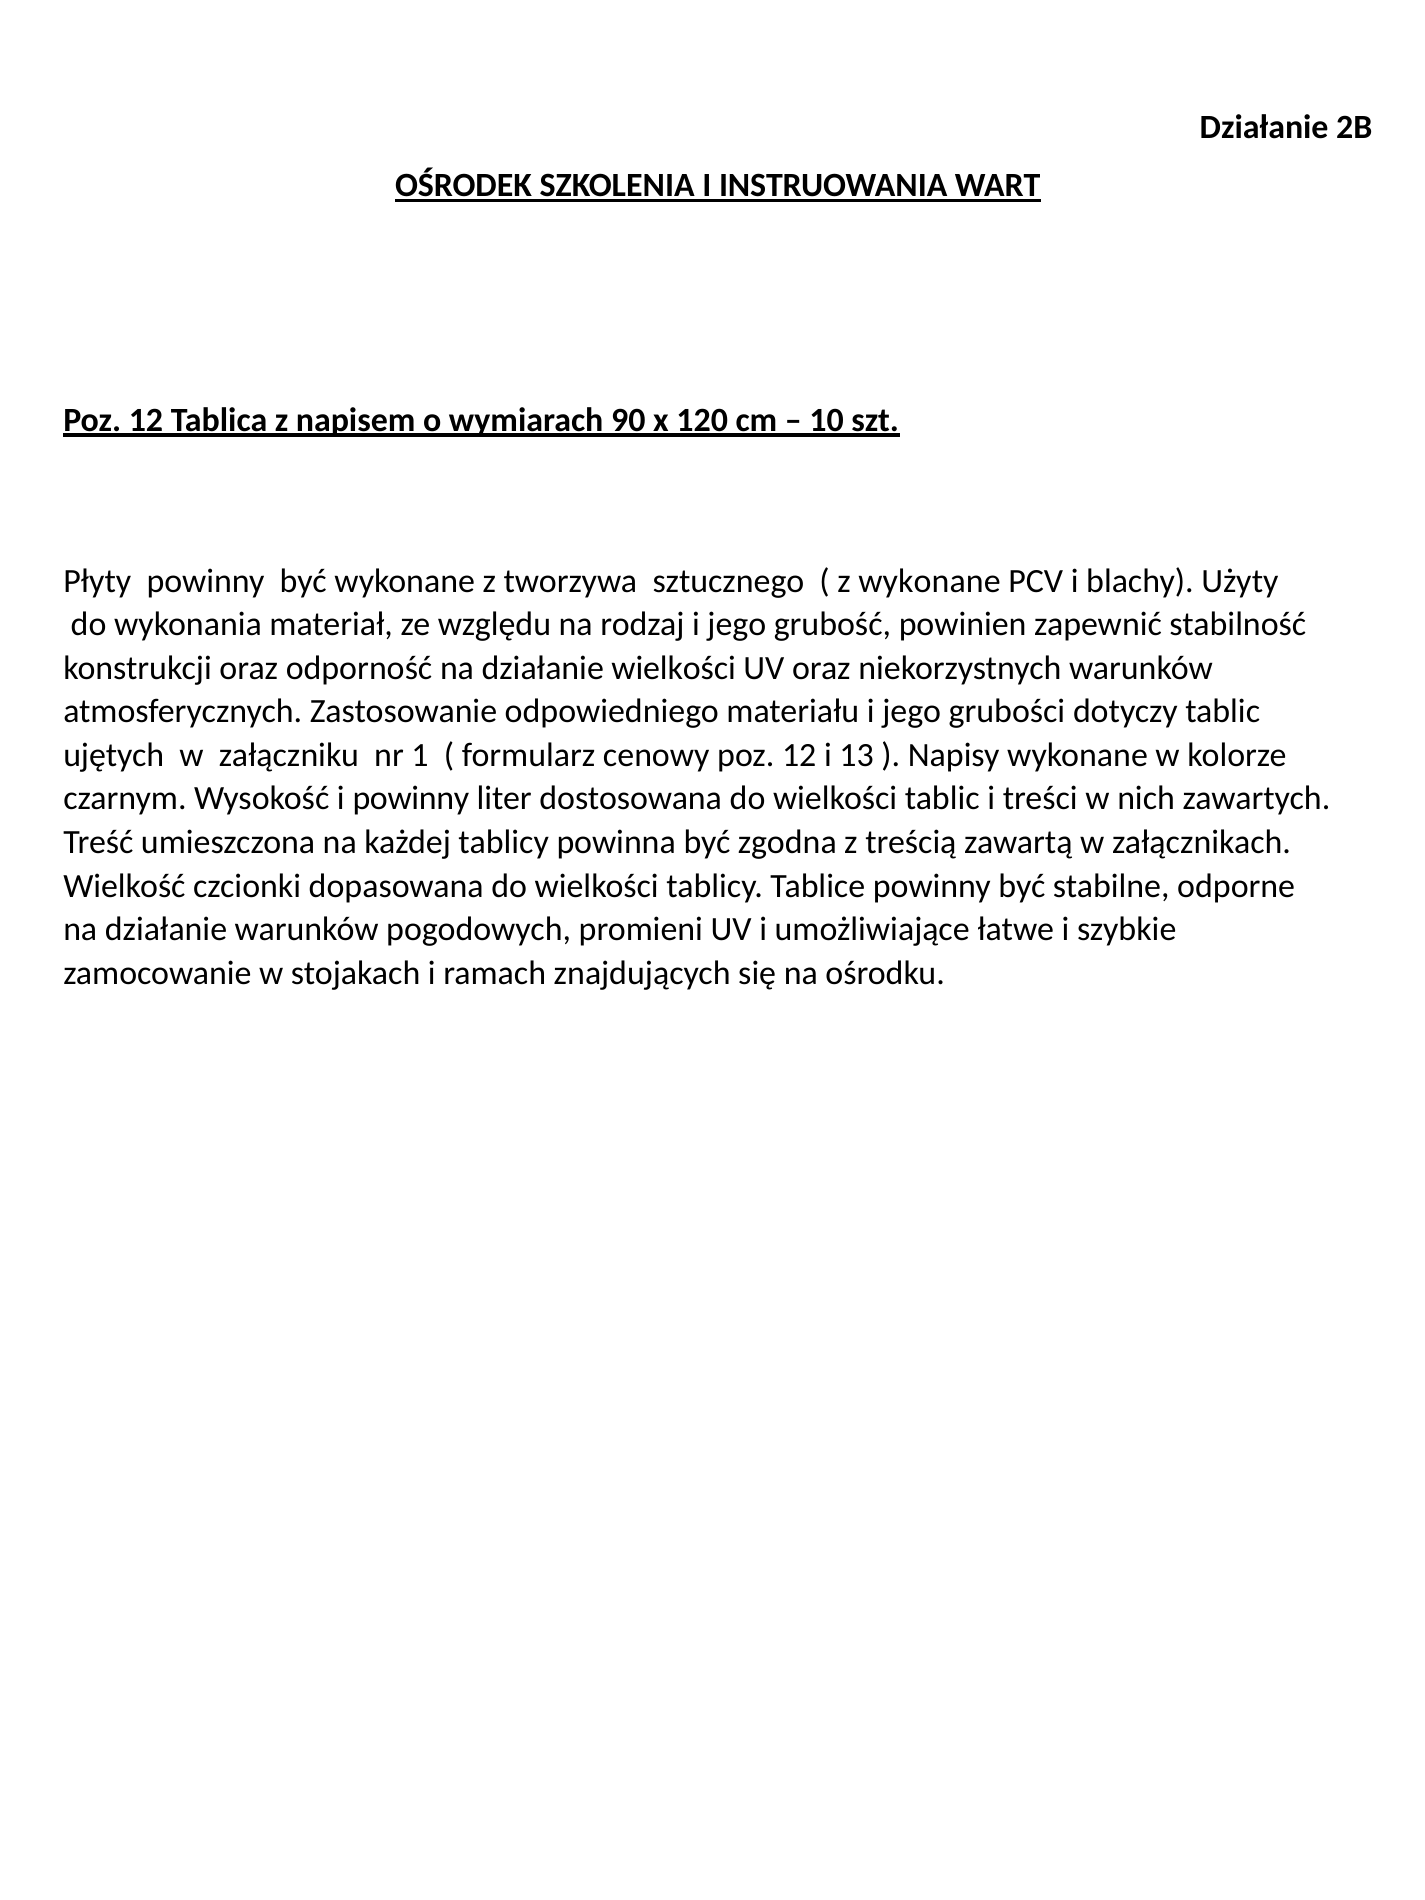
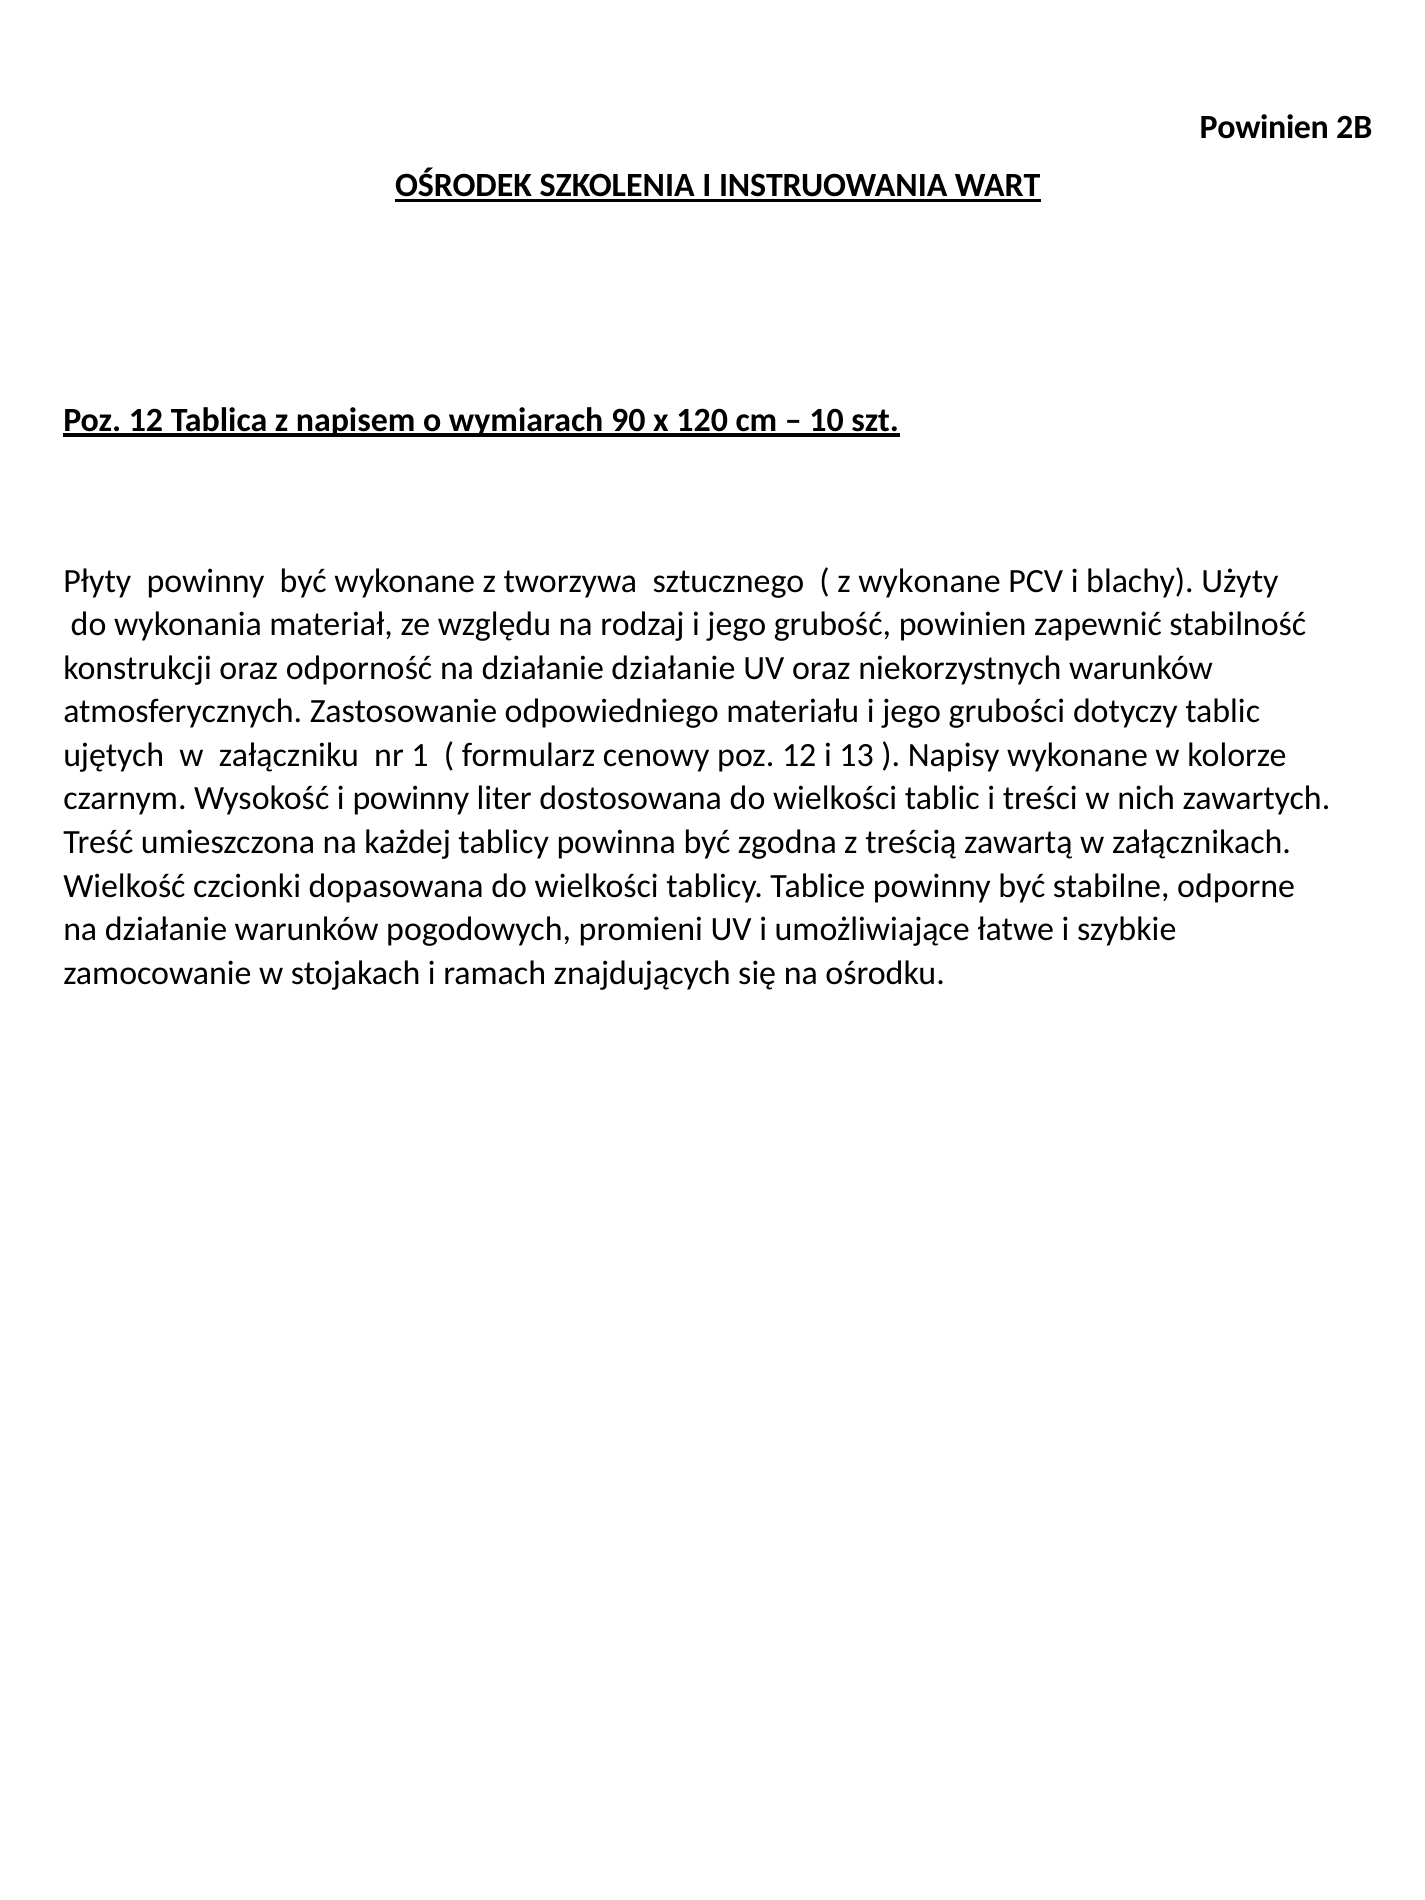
Działanie at (1264, 127): Działanie -> Powinien
działanie wielkości: wielkości -> działanie
